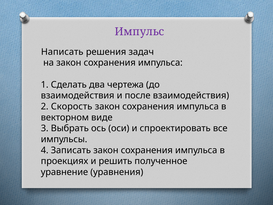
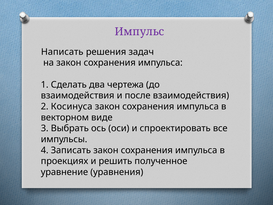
Скорость: Скорость -> Косинуса
